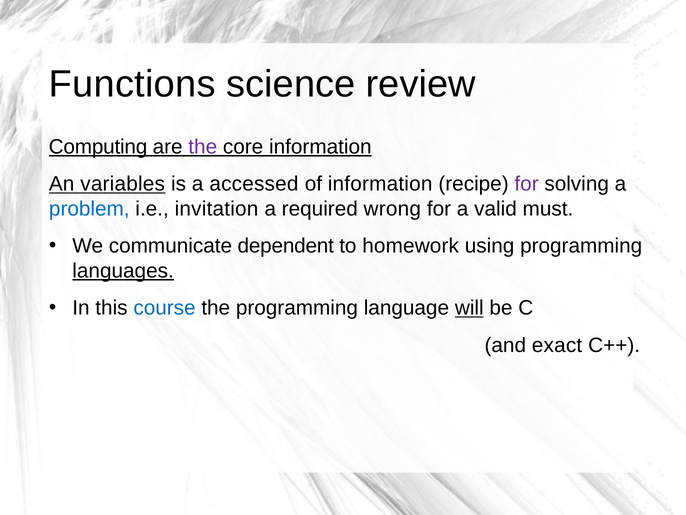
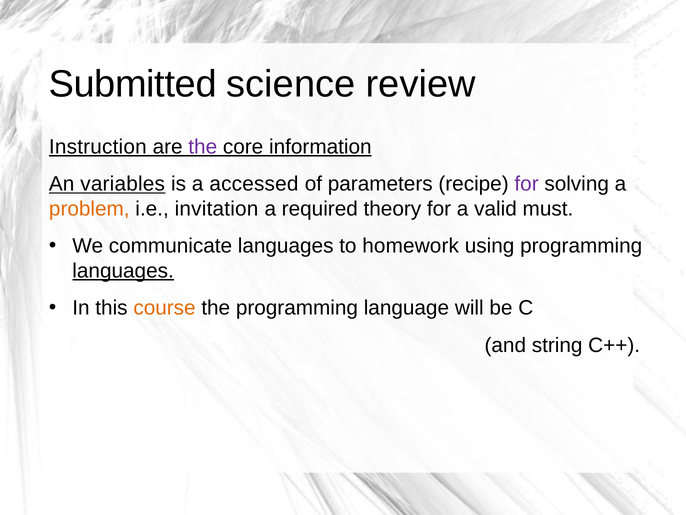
Functions: Functions -> Submitted
Computing: Computing -> Instruction
of information: information -> parameters
problem colour: blue -> orange
wrong: wrong -> theory
communicate dependent: dependent -> languages
course colour: blue -> orange
will underline: present -> none
exact: exact -> string
